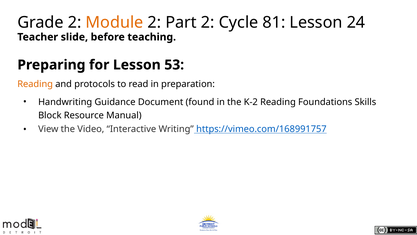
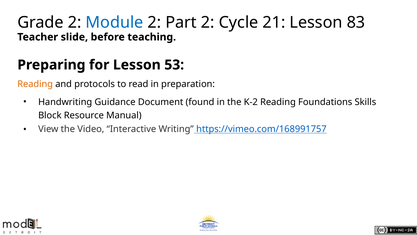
Module colour: orange -> blue
81: 81 -> 21
24: 24 -> 83
